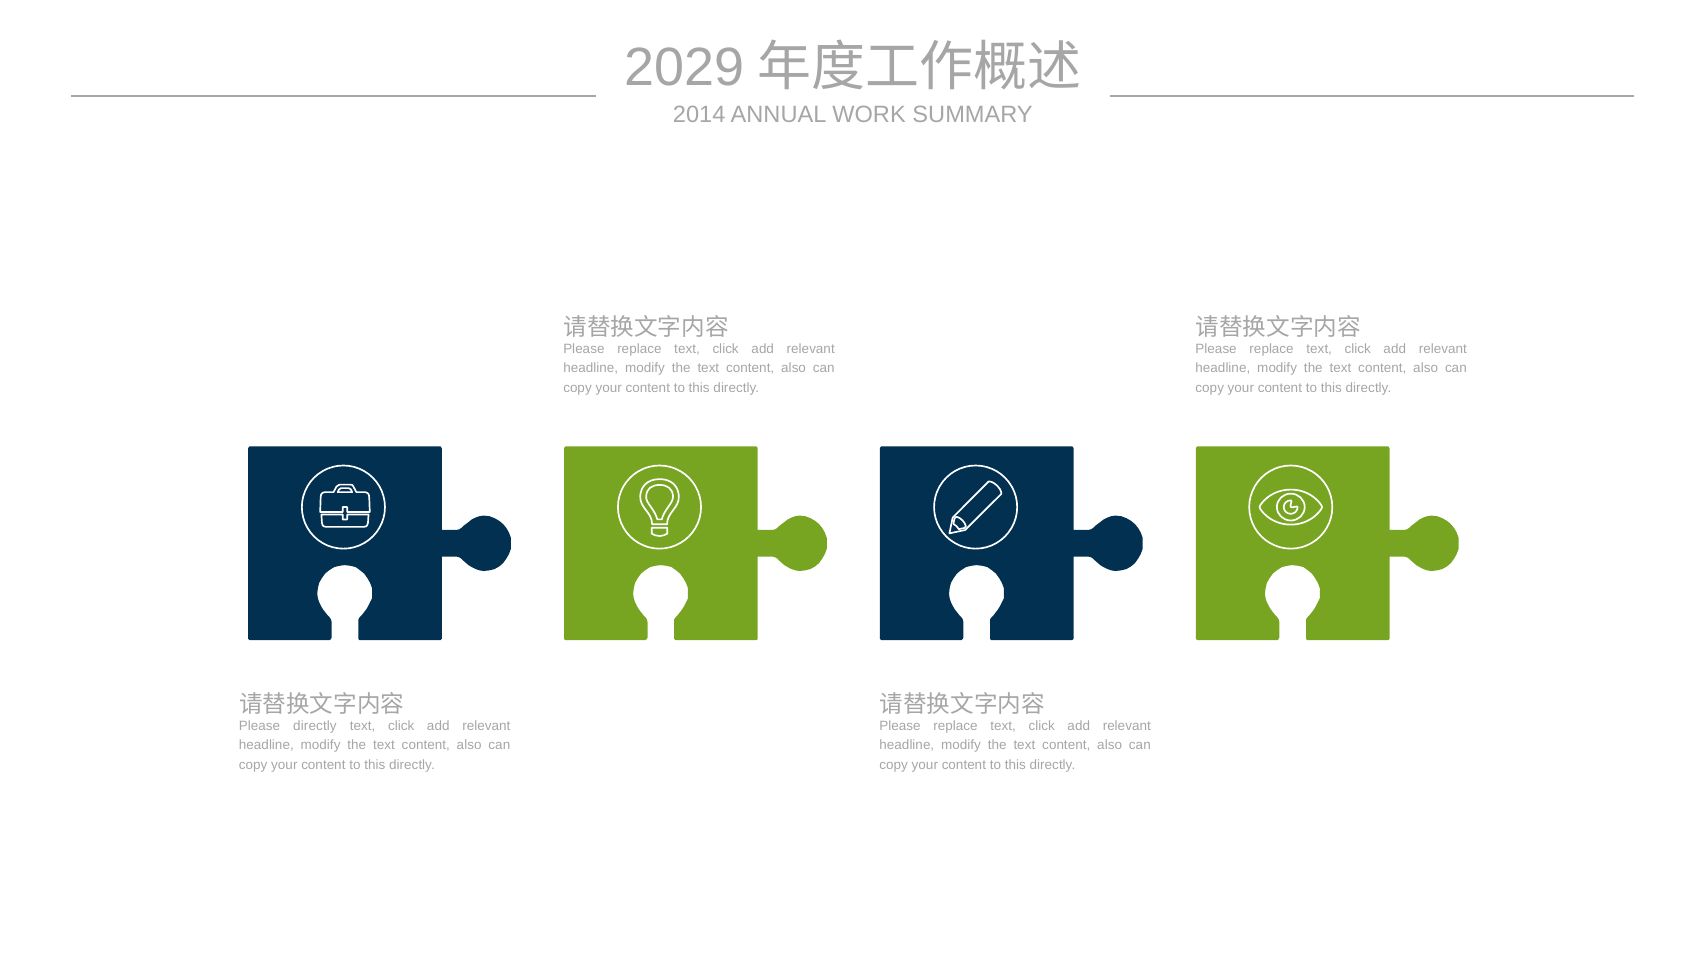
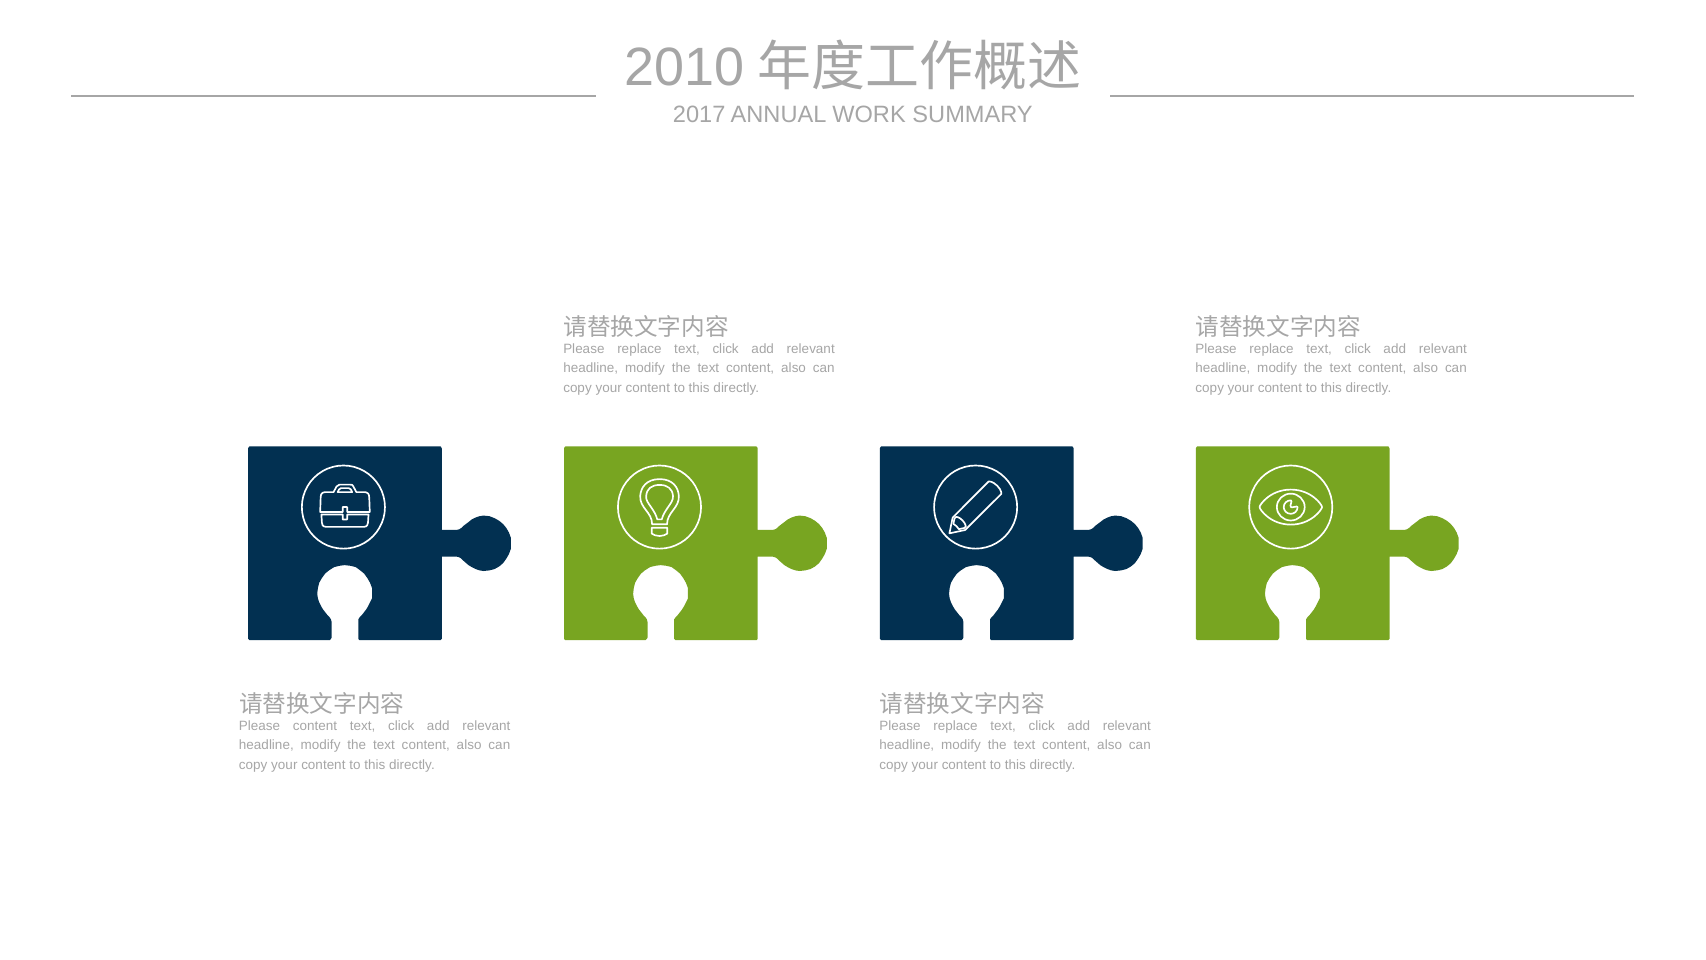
2029: 2029 -> 2010
2014: 2014 -> 2017
Please directly: directly -> content
